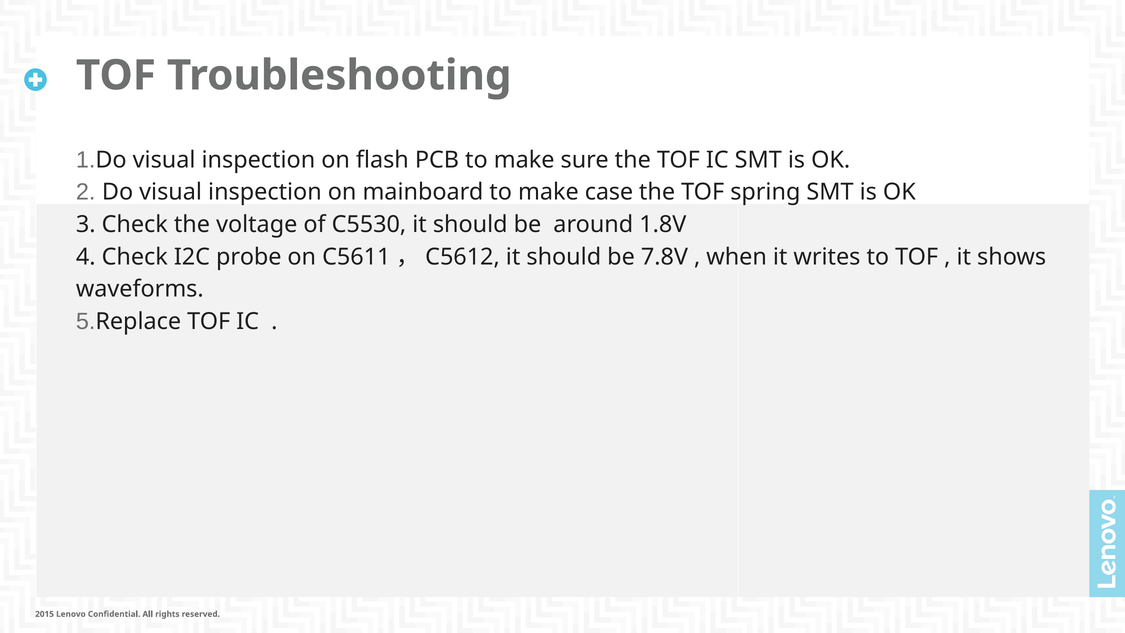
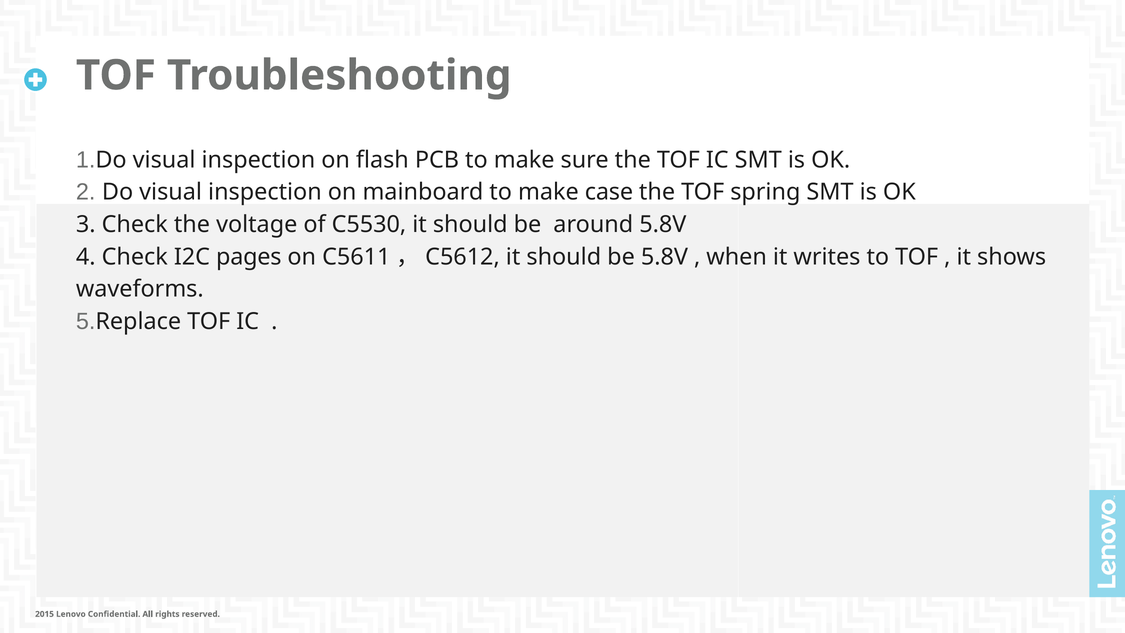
around 1.8V: 1.8V -> 5.8V
probe: probe -> pages
be 7.8V: 7.8V -> 5.8V
